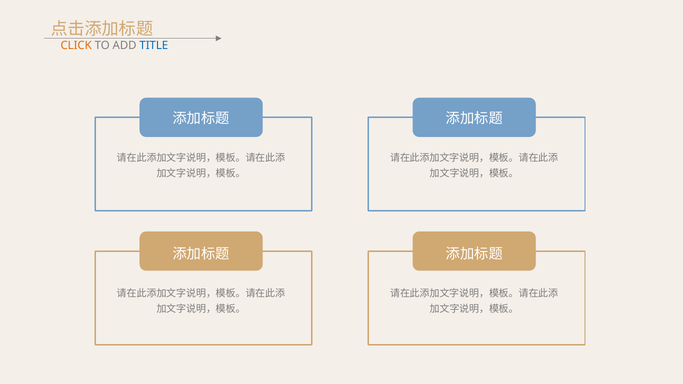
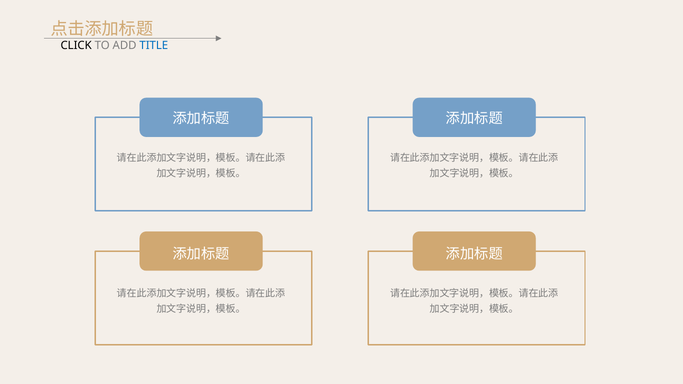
CLICK colour: orange -> black
